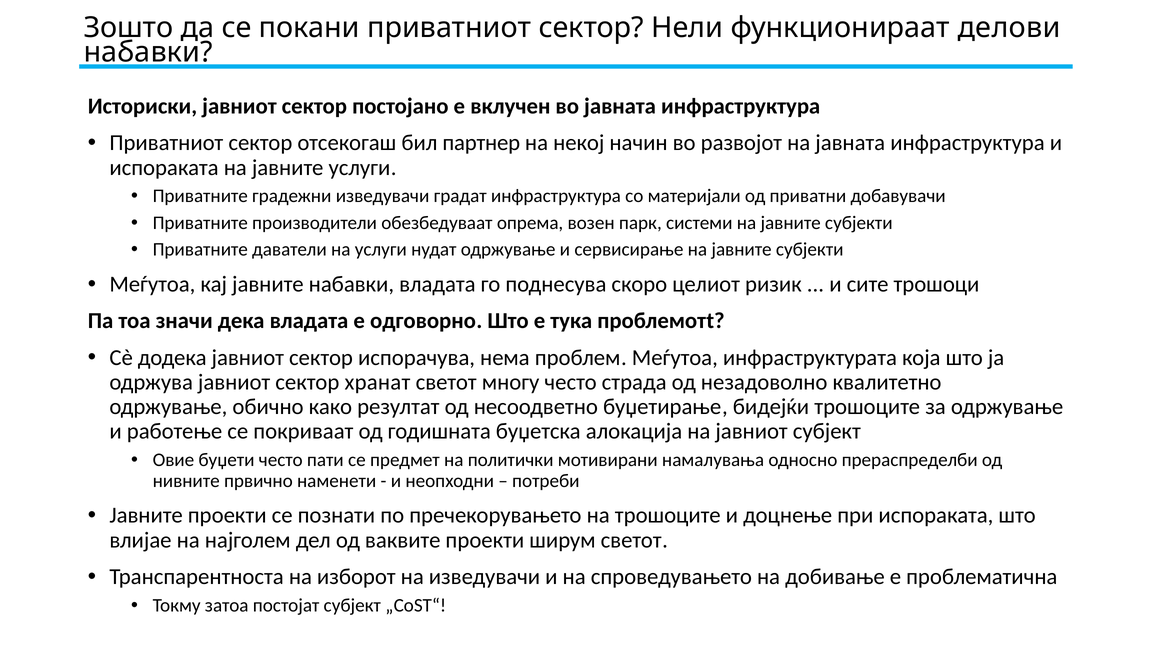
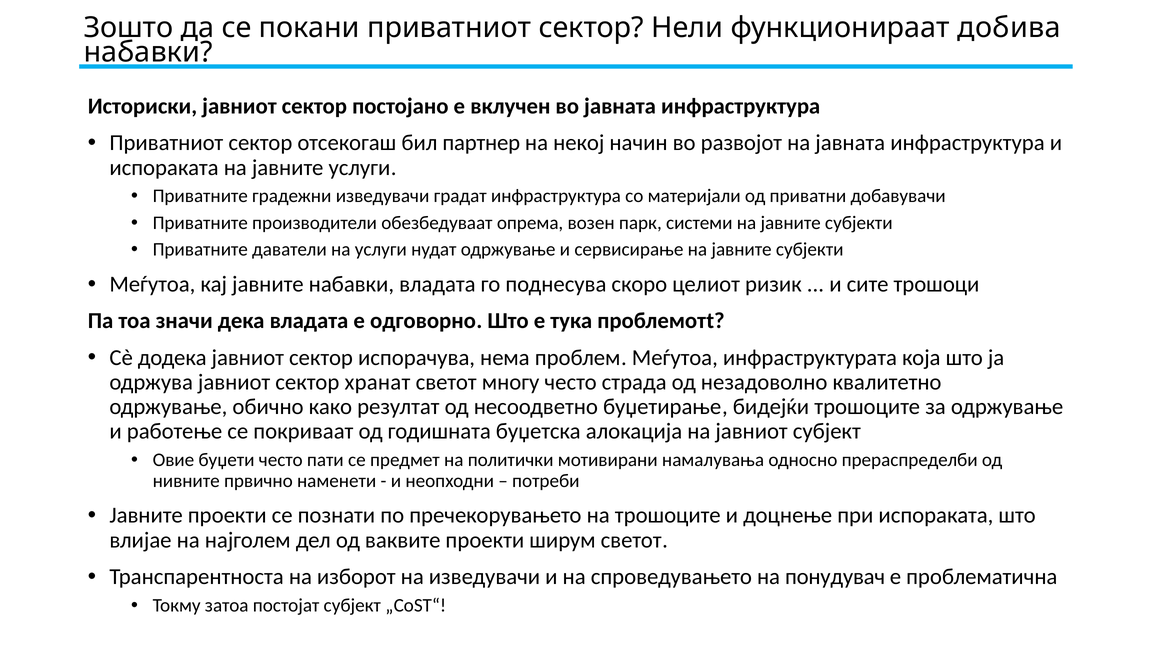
делови: делови -> добива
добивање: добивање -> понудувач
